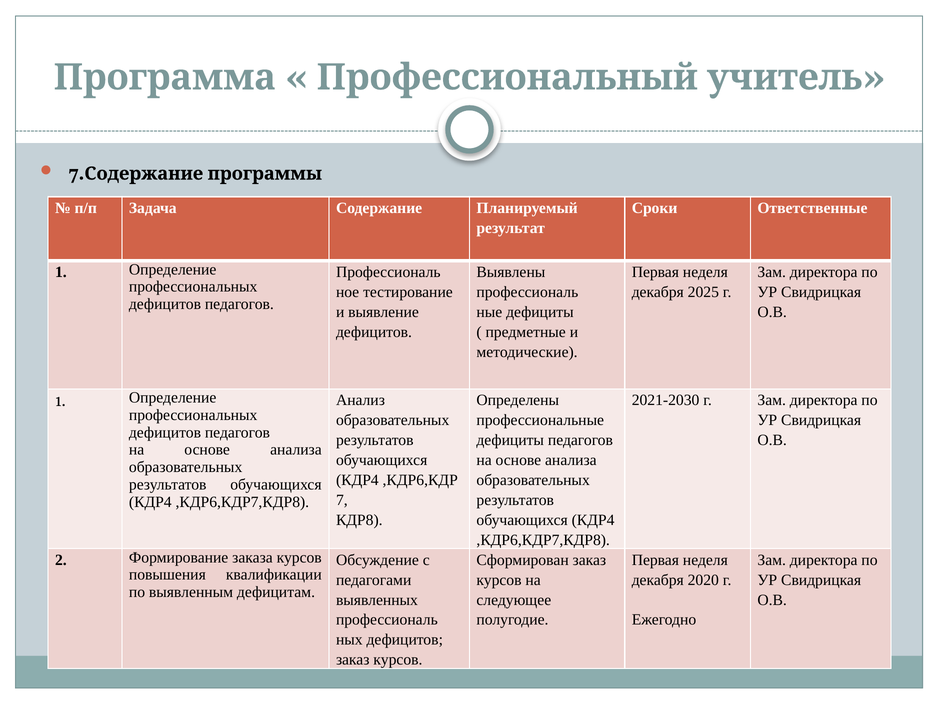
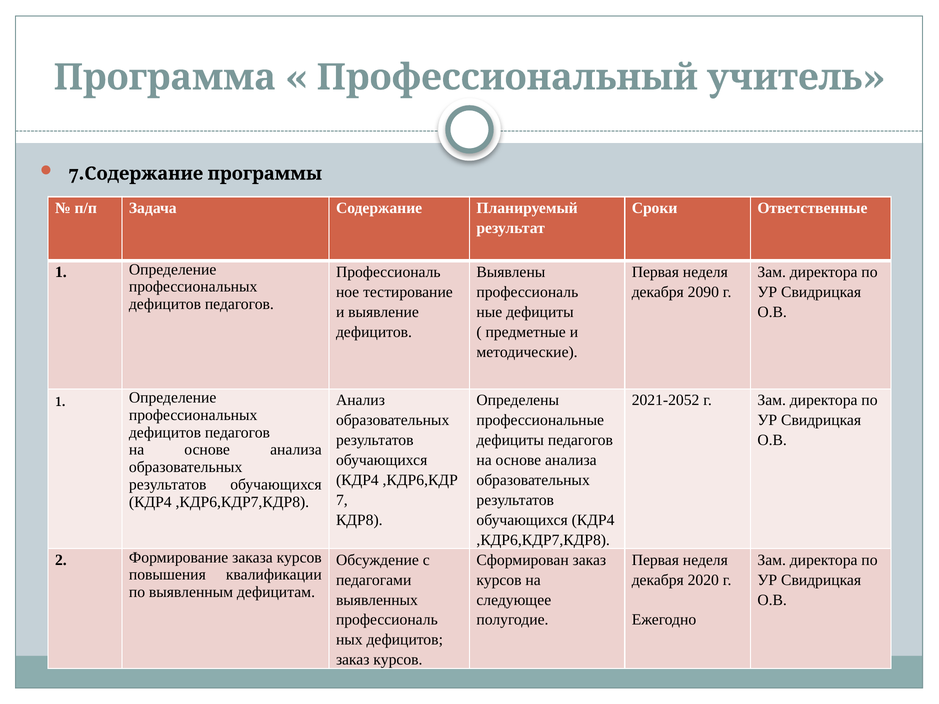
2025: 2025 -> 2090
2021-2030: 2021-2030 -> 2021-2052
